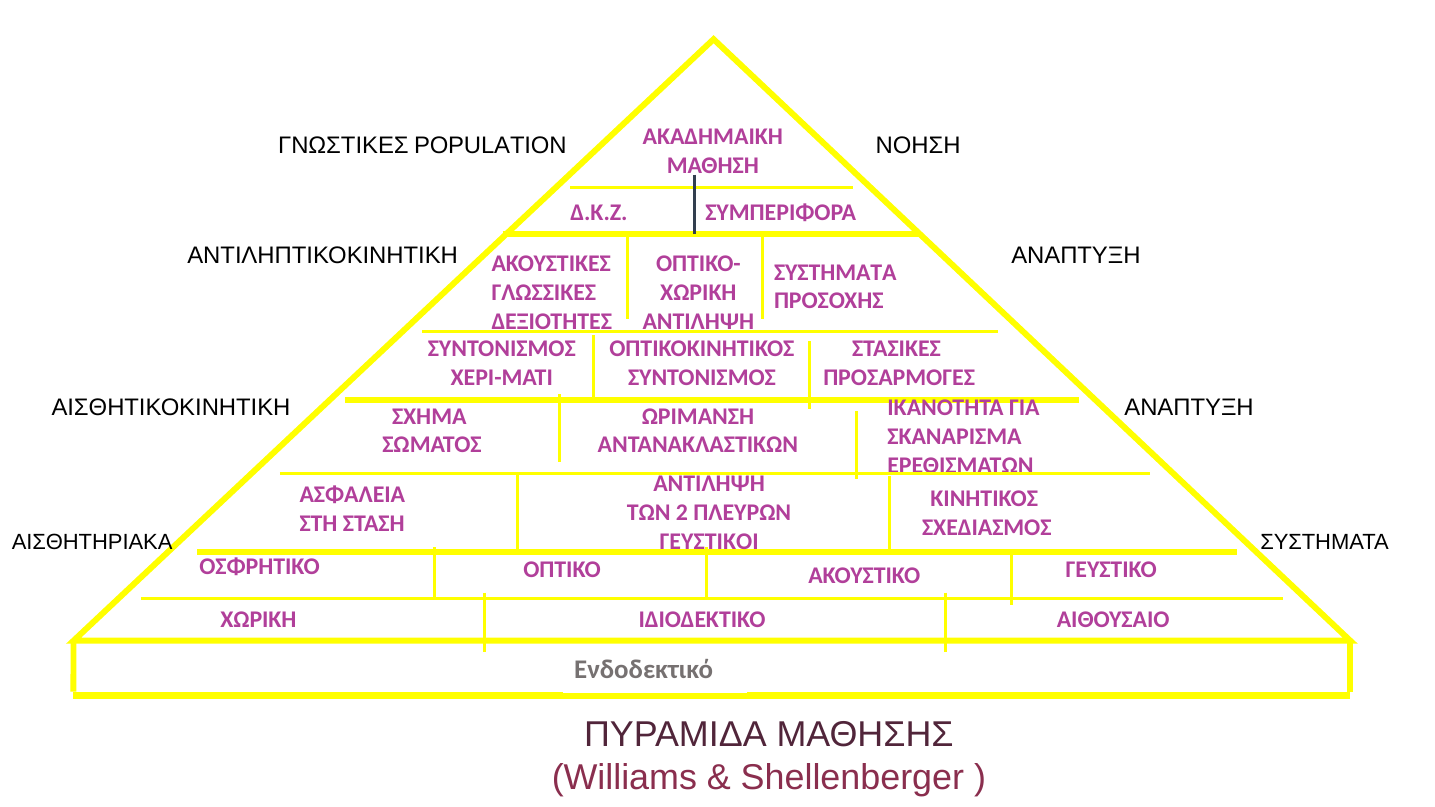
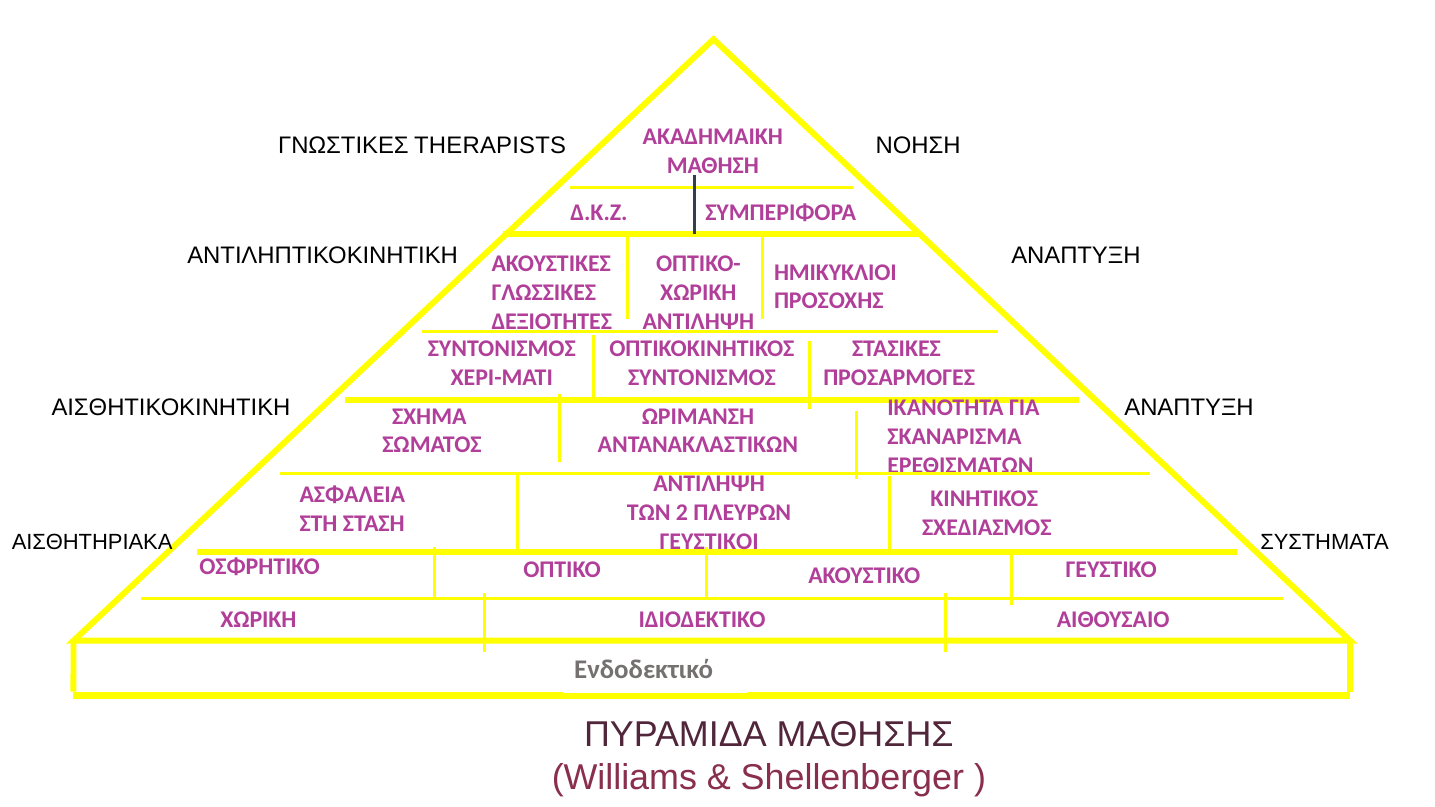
POPULATION: POPULATION -> THERAPISTS
ΣΥΣΤΗΜΑΤΑ at (835, 272): ΣΥΣΤΗΜΑΤΑ -> ΗΜΙΚΥΚΛΙΟΙ
